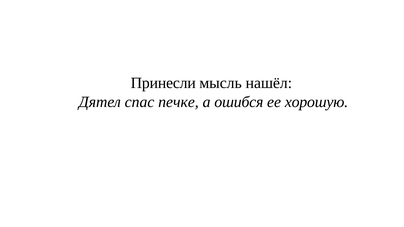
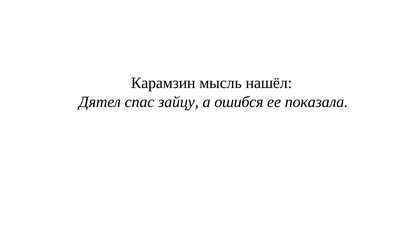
Принесли: Принесли -> Карамзин
печке: печке -> зайцу
хорошую: хорошую -> показала
